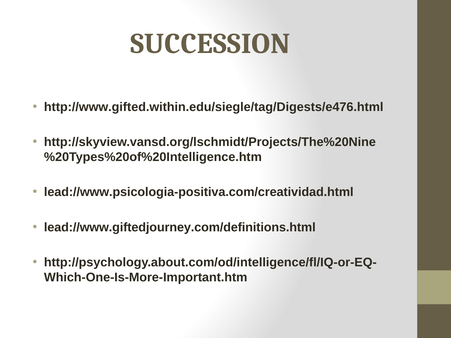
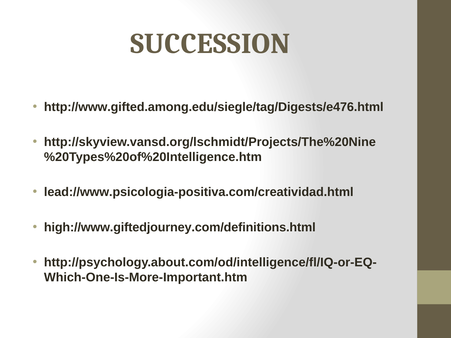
http://www.gifted.within.edu/siegle/tag/Digests/e476.html: http://www.gifted.within.edu/siegle/tag/Digests/e476.html -> http://www.gifted.among.edu/siegle/tag/Digests/e476.html
lead://www.giftedjourney.com/definitions.html: lead://www.giftedjourney.com/definitions.html -> high://www.giftedjourney.com/definitions.html
